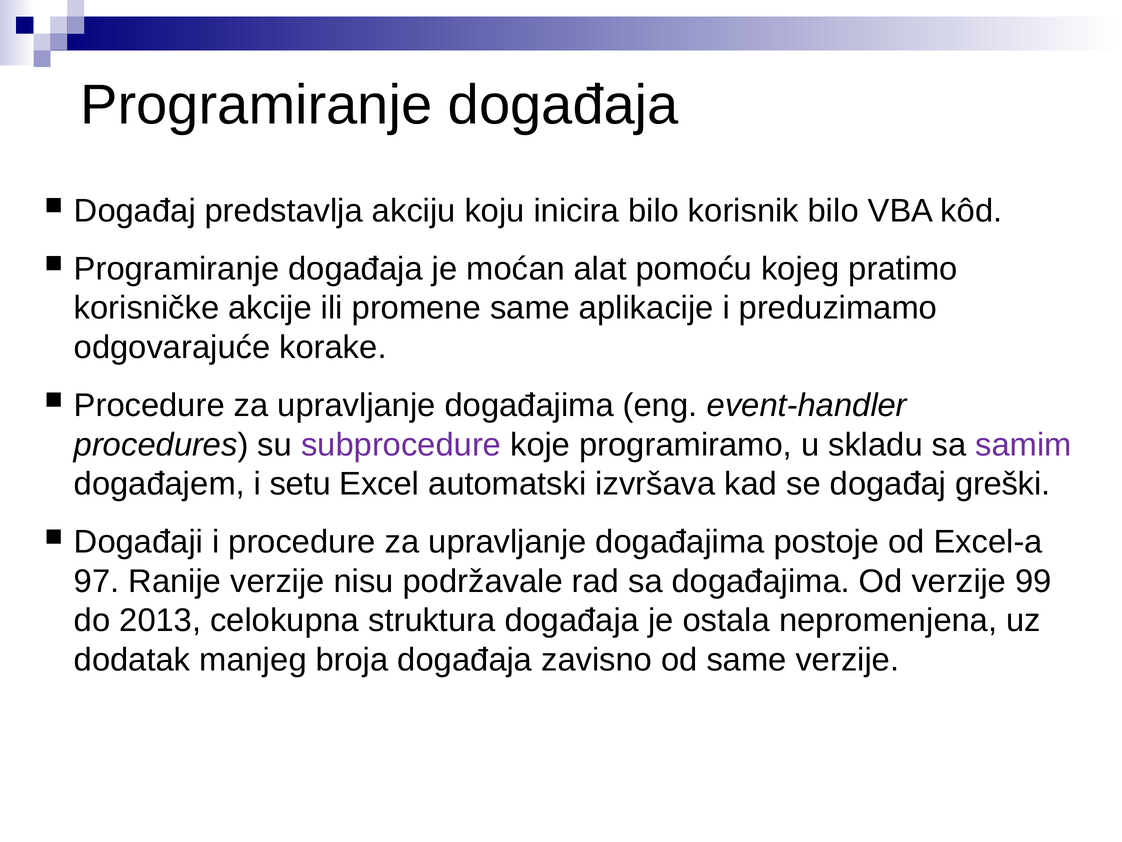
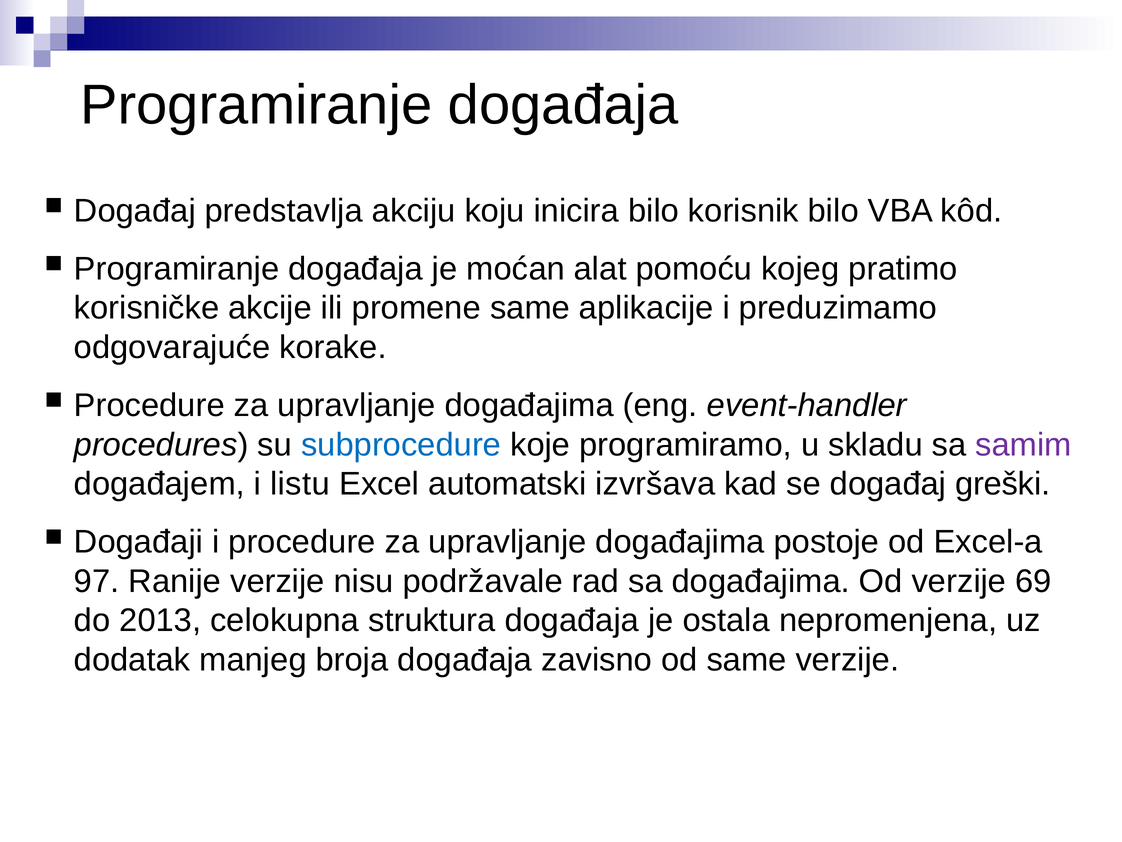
subprocedure colour: purple -> blue
setu: setu -> listu
99: 99 -> 69
